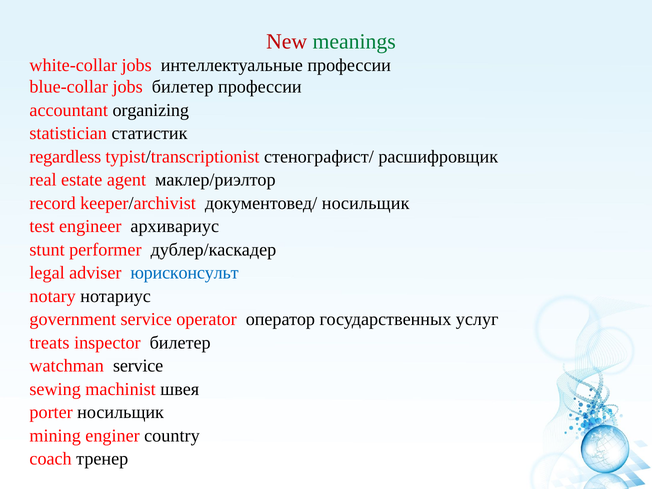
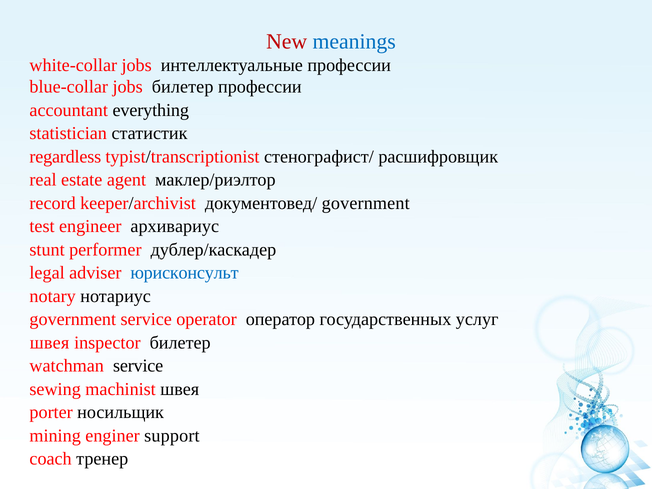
meanings colour: green -> blue
organizing: organizing -> everything
документовед/ носильщик: носильщик -> government
treats at (50, 343): treats -> швея
country: country -> support
